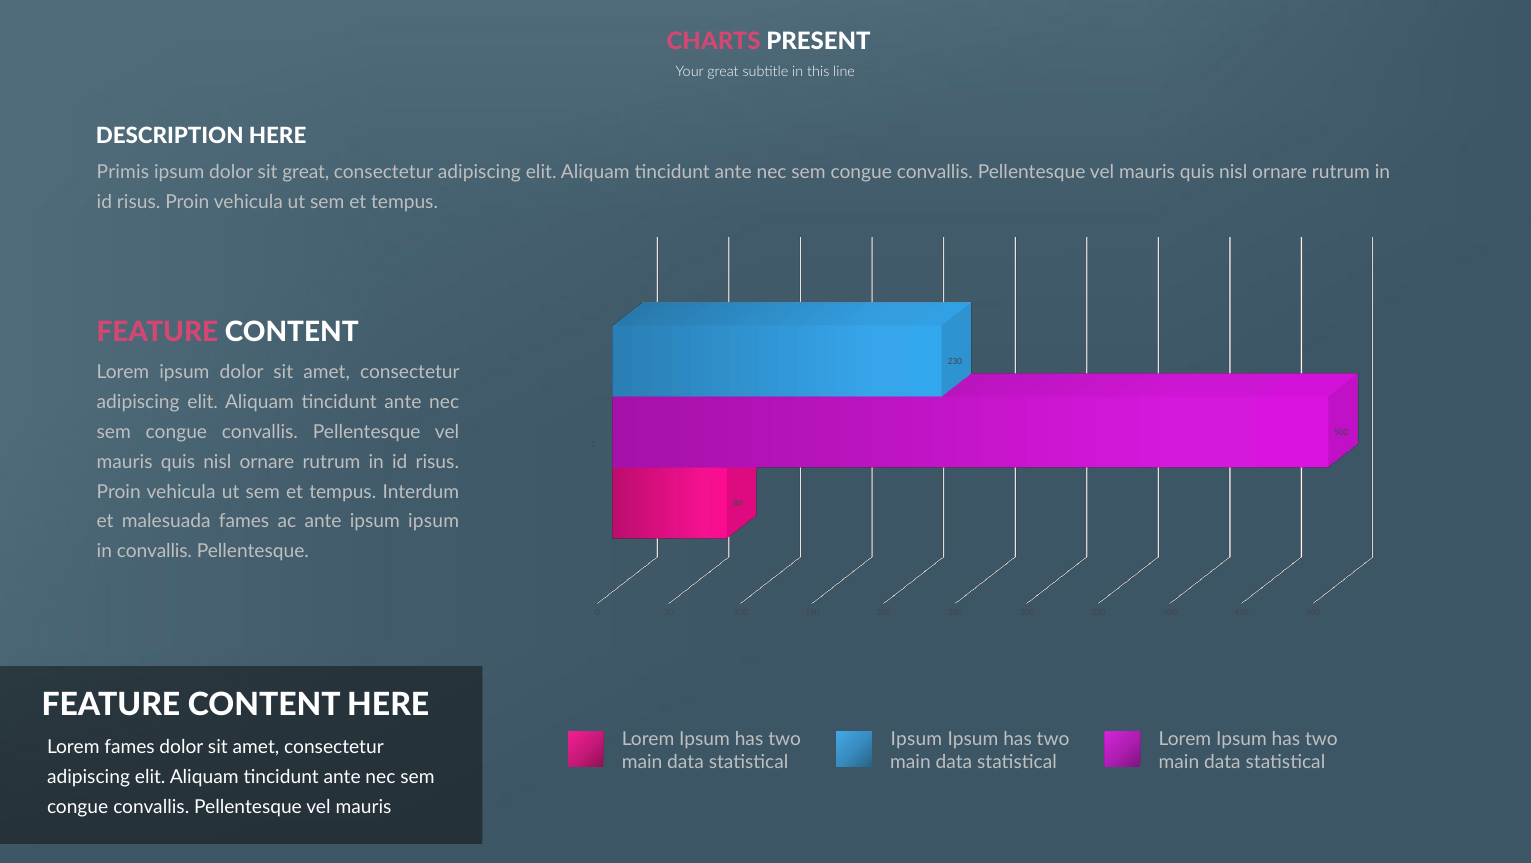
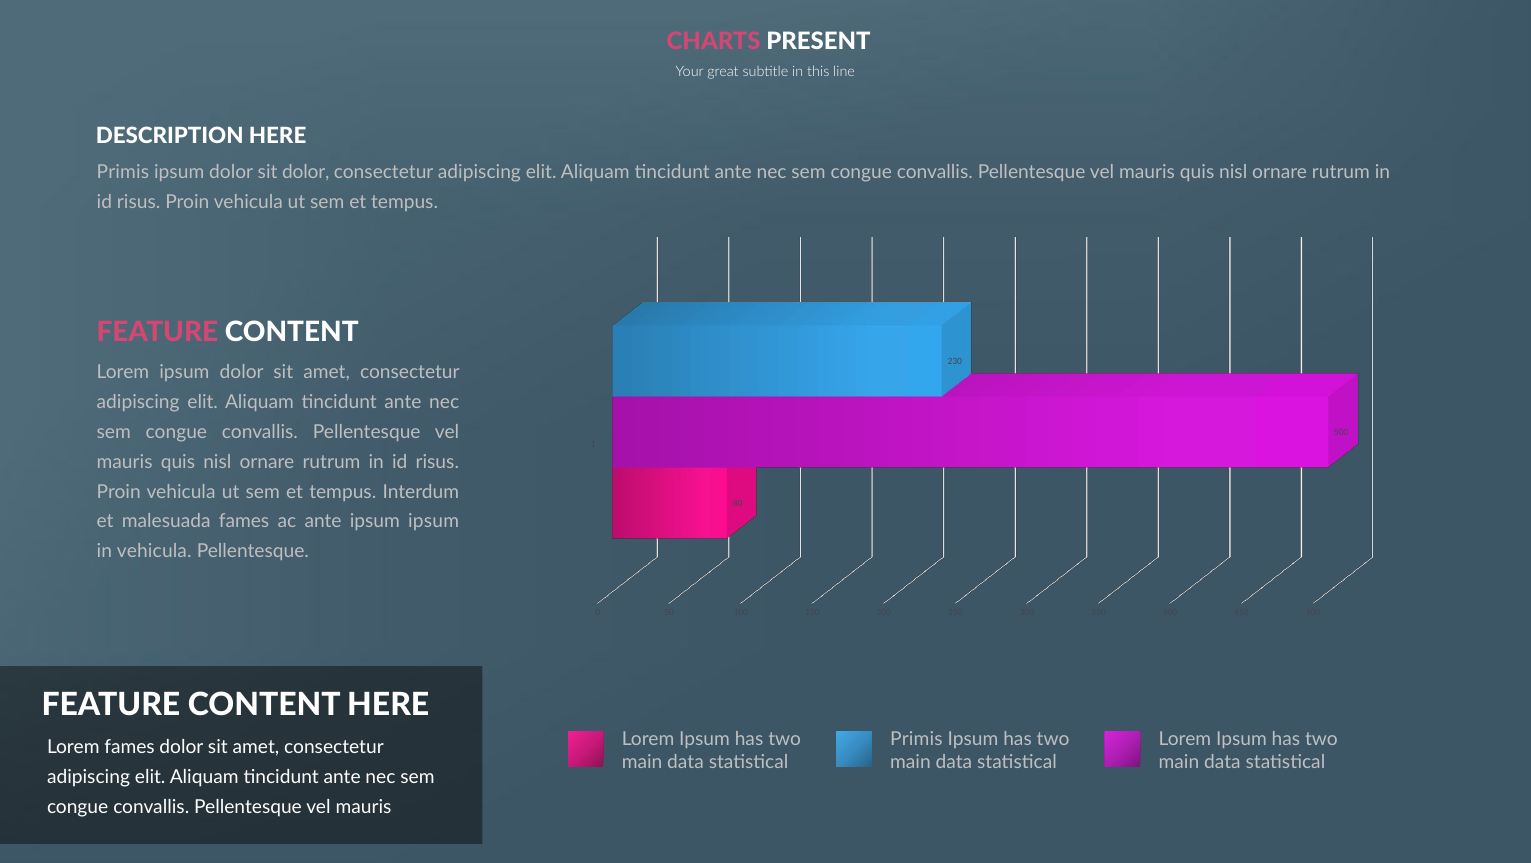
sit great: great -> dolor
in convallis: convallis -> vehicula
Ipsum at (916, 739): Ipsum -> Primis
